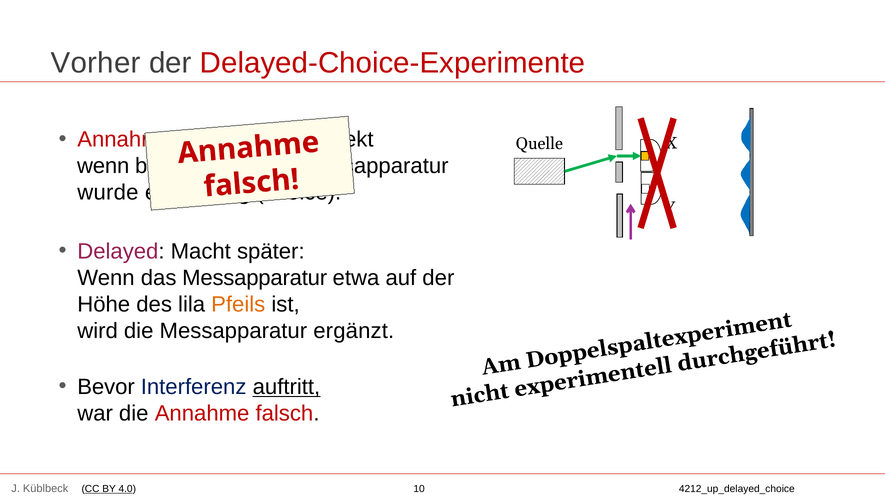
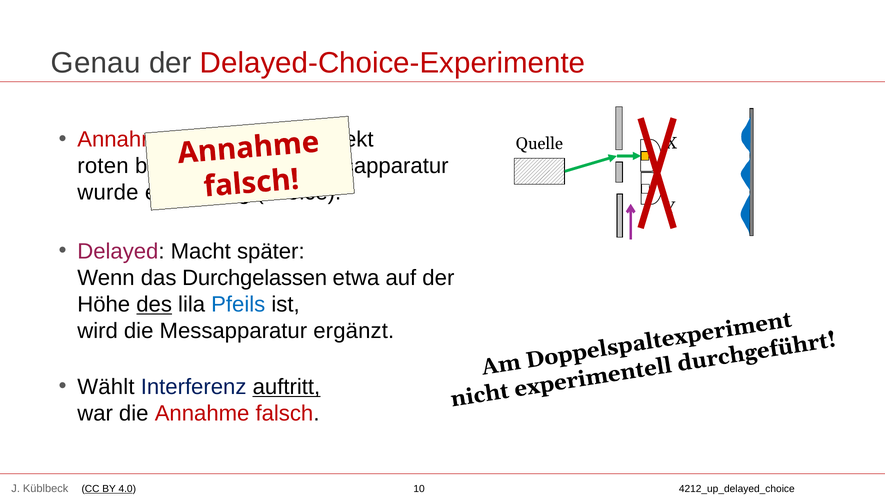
Vorher: Vorher -> Genau
wenn at (103, 166): wenn -> roten
das Messapparatur: Messapparatur -> Durchgelassen
des underline: none -> present
Pfeils colour: orange -> blue
Bevor: Bevor -> Wählt
